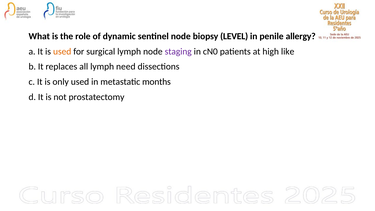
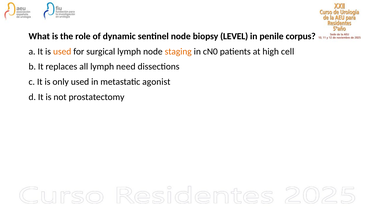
allergy: allergy -> corpus
staging colour: purple -> orange
like: like -> cell
months: months -> agonist
